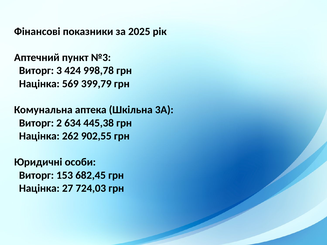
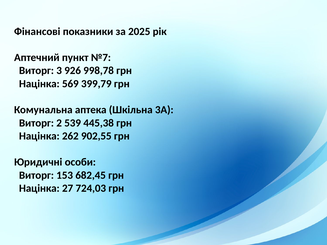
№3: №3 -> №7
424: 424 -> 926
634: 634 -> 539
